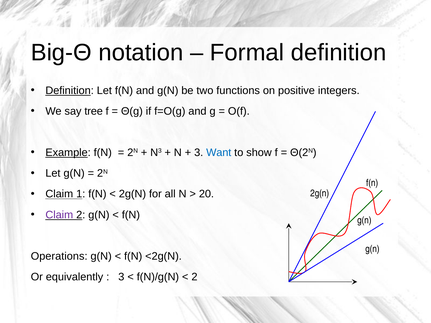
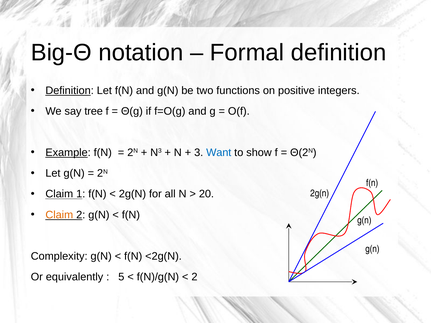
Claim at (59, 215) colour: purple -> orange
Operations: Operations -> Complexity
3 at (121, 277): 3 -> 5
